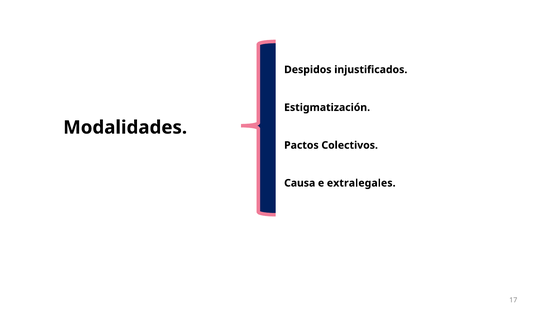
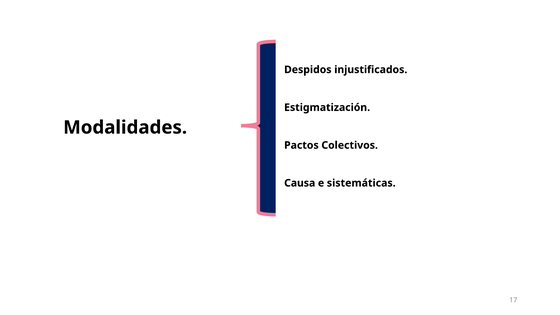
extralegales: extralegales -> sistemáticas
